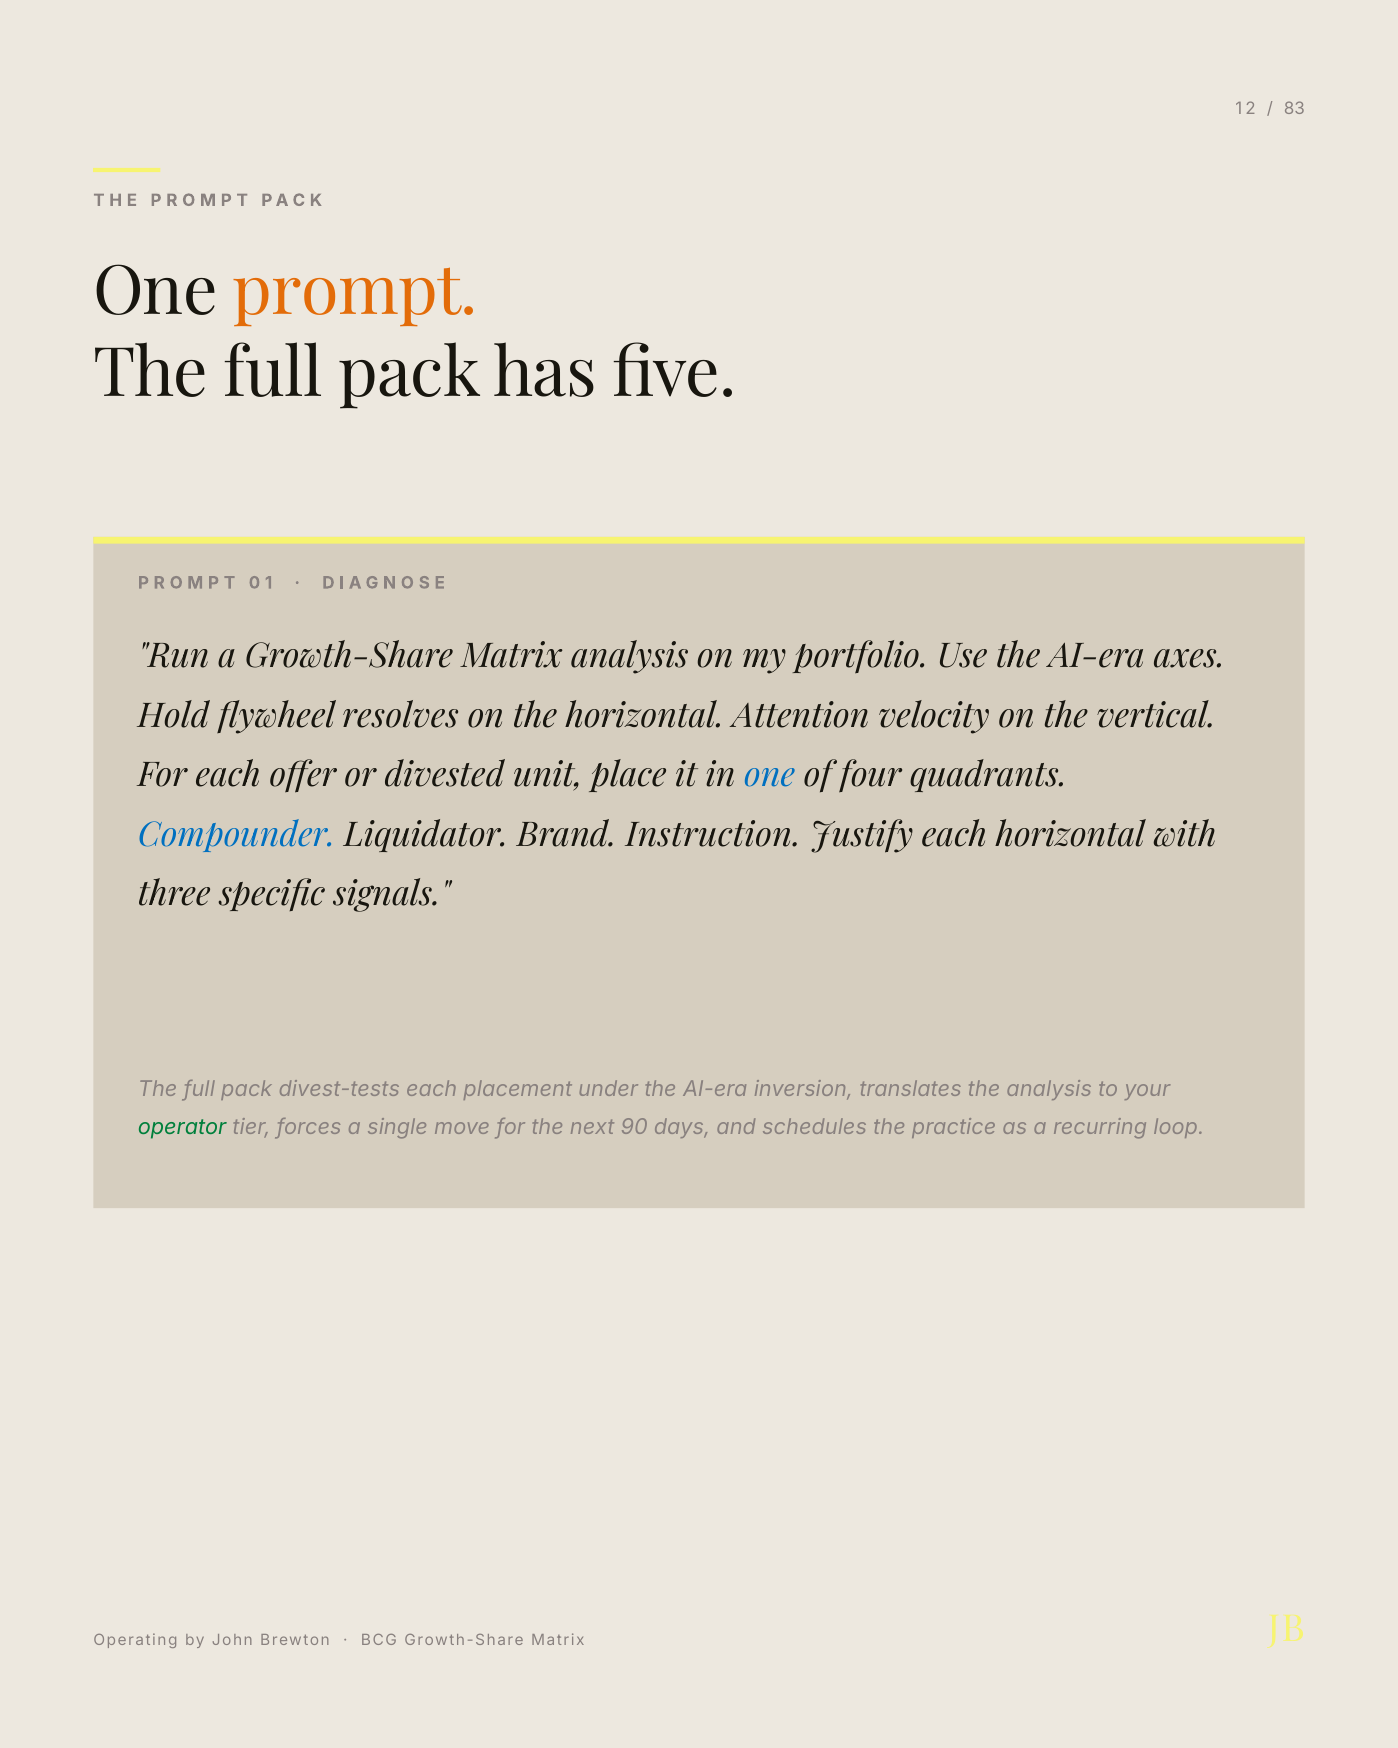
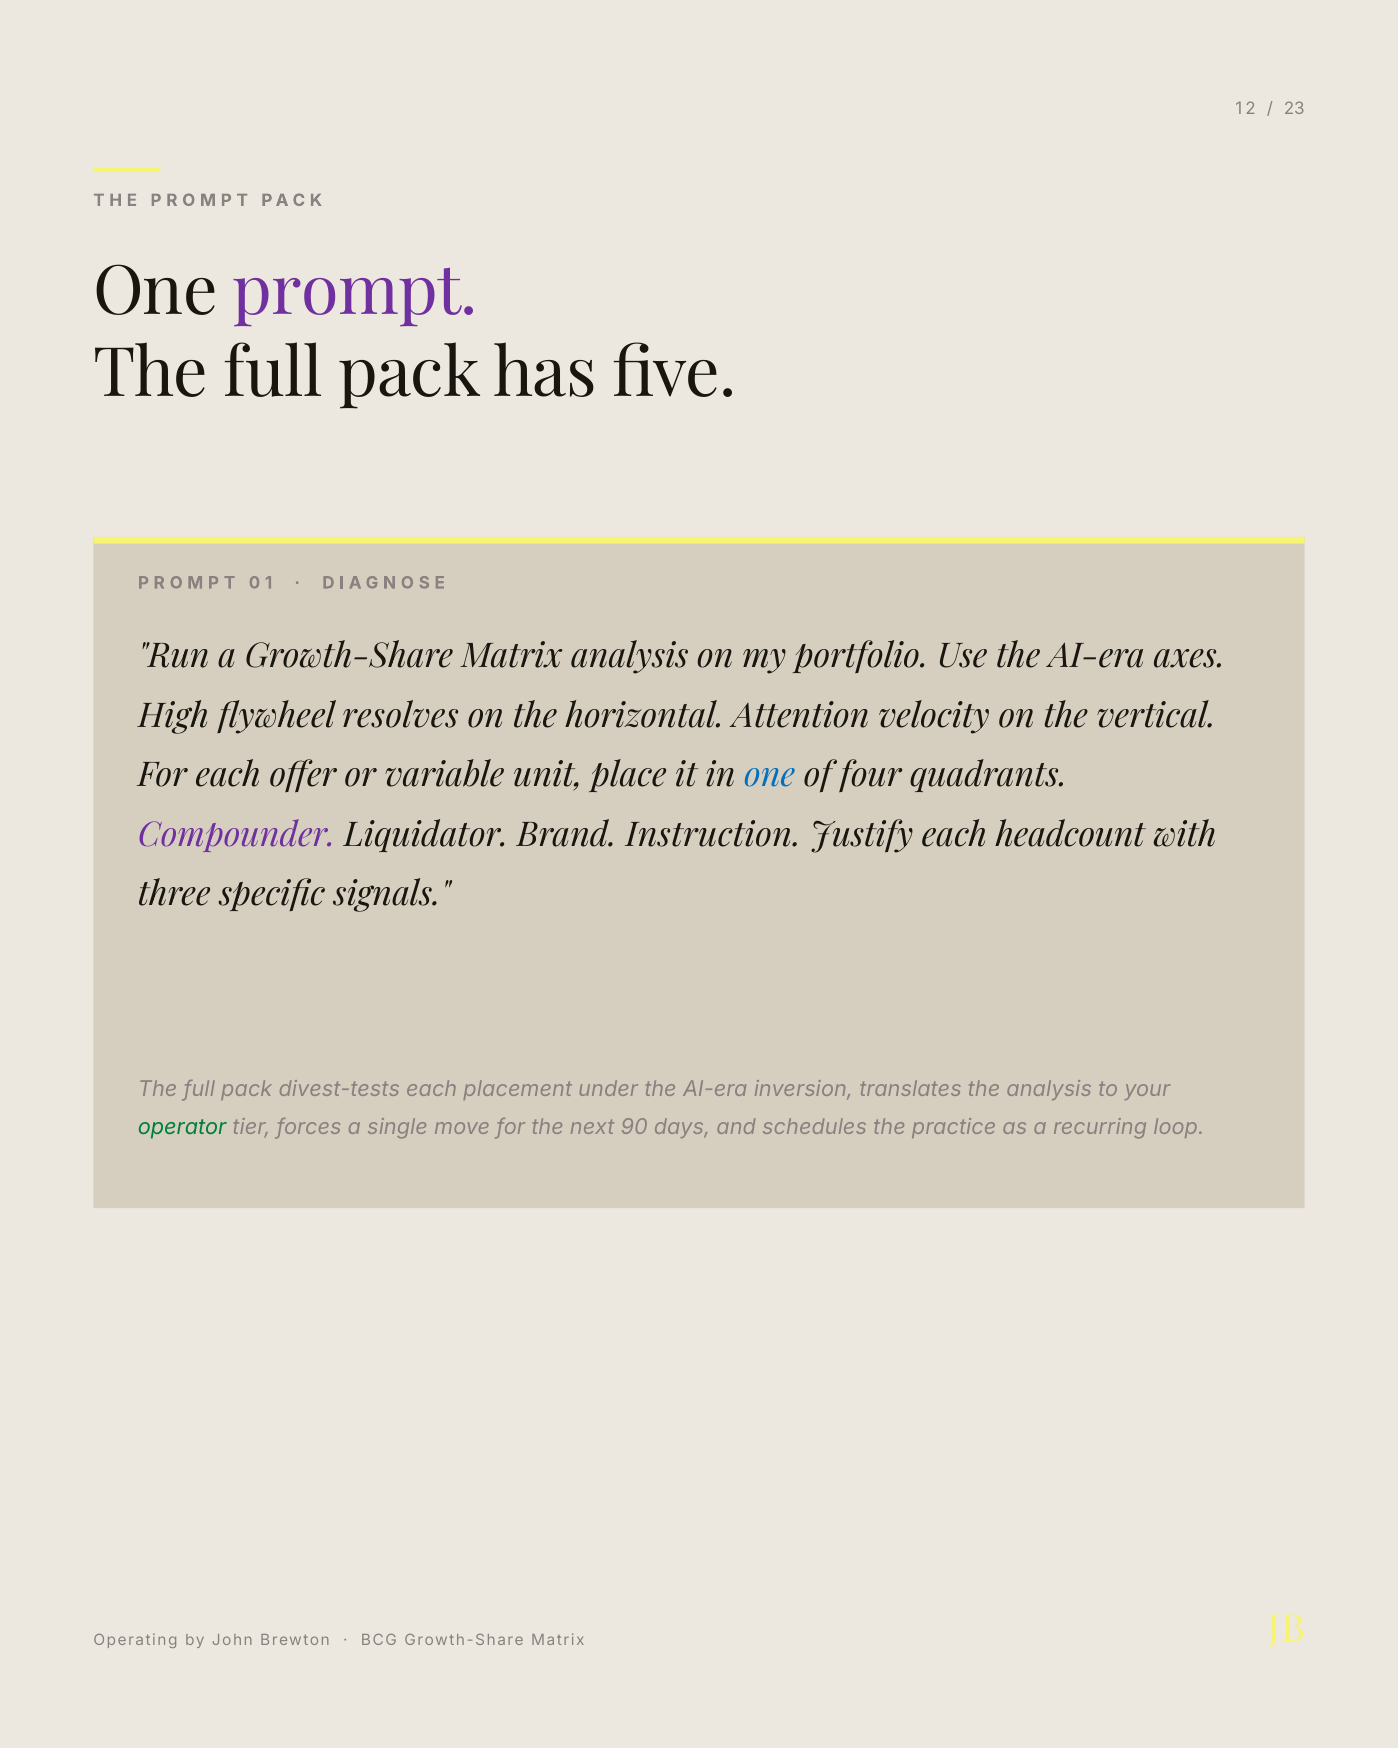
83: 83 -> 23
prompt colour: orange -> purple
Hold: Hold -> High
divested: divested -> variable
Compounder colour: blue -> purple
each horizontal: horizontal -> headcount
